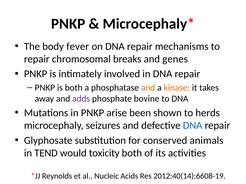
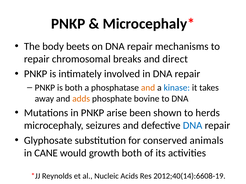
fever: fever -> beets
genes: genes -> direct
kinase colour: orange -> blue
adds colour: purple -> orange
TEND: TEND -> CANE
toxicity: toxicity -> growth
